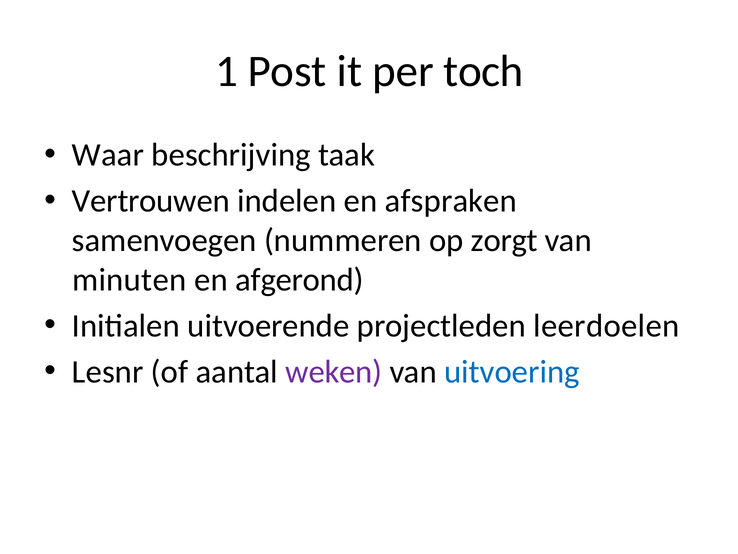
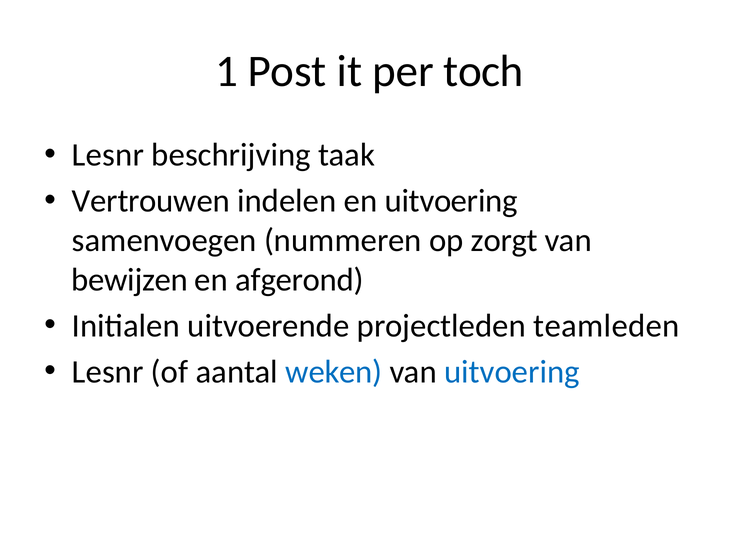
Waar at (108, 155): Waar -> Lesnr
en afspraken: afspraken -> uitvoering
minuten: minuten -> bewijzen
leerdoelen: leerdoelen -> teamleden
weken colour: purple -> blue
